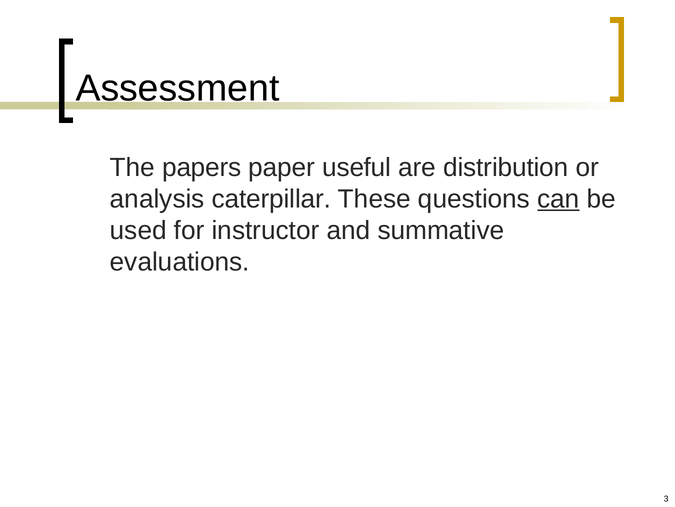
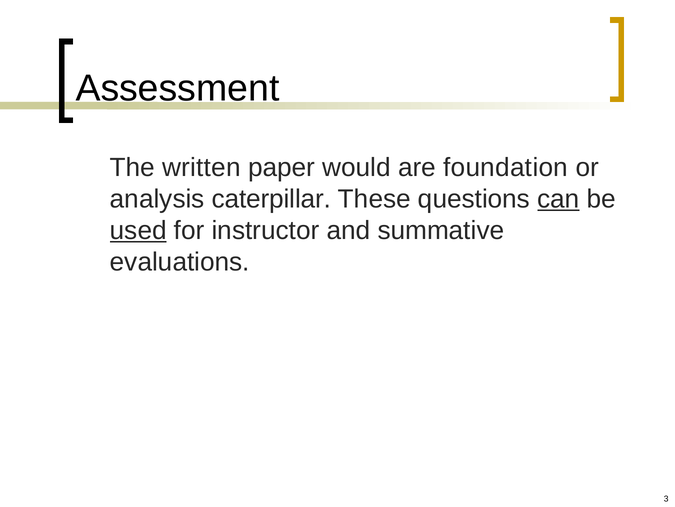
papers: papers -> written
useful: useful -> would
distribution: distribution -> foundation
used underline: none -> present
